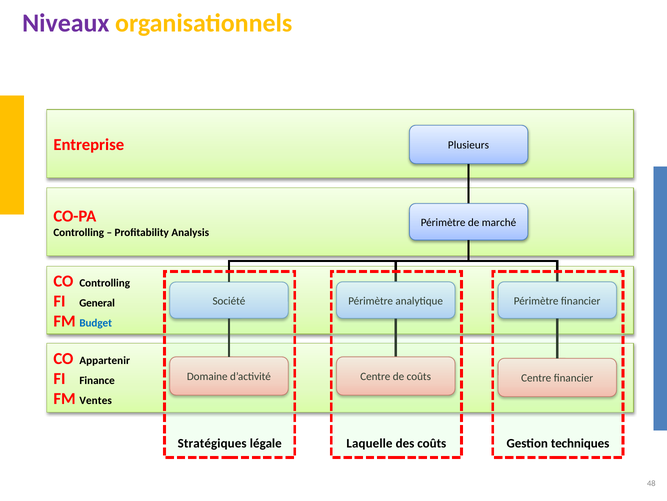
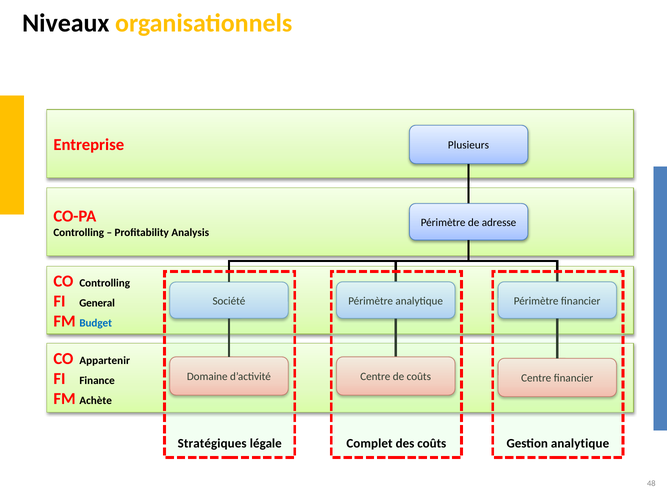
Niveaux colour: purple -> black
marché: marché -> adresse
Ventes: Ventes -> Achète
Laquelle: Laquelle -> Complet
Gestion techniques: techniques -> analytique
